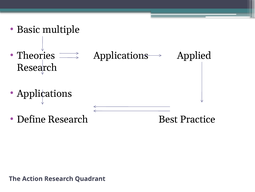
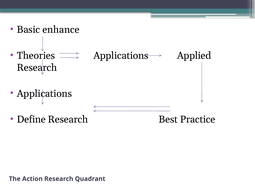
multiple: multiple -> enhance
